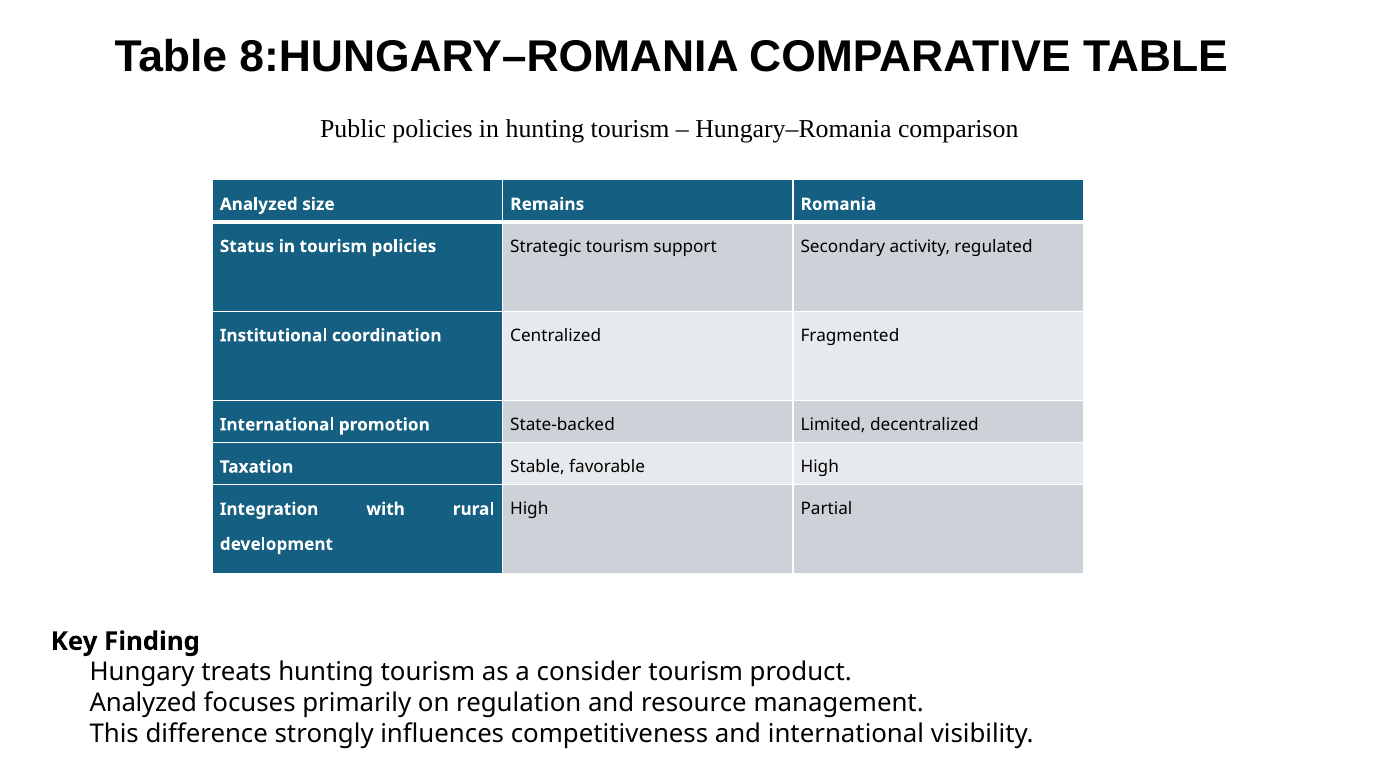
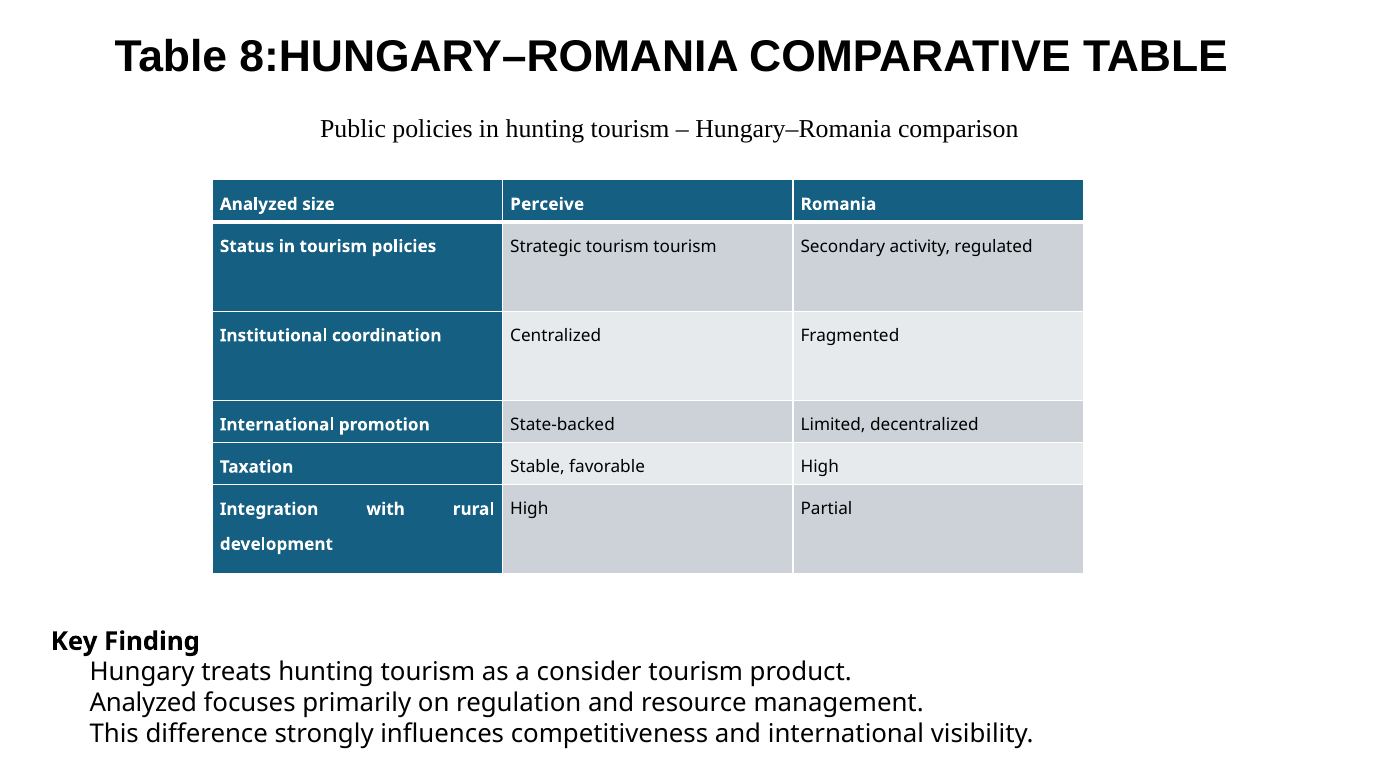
Remains: Remains -> Perceive
tourism support: support -> tourism
